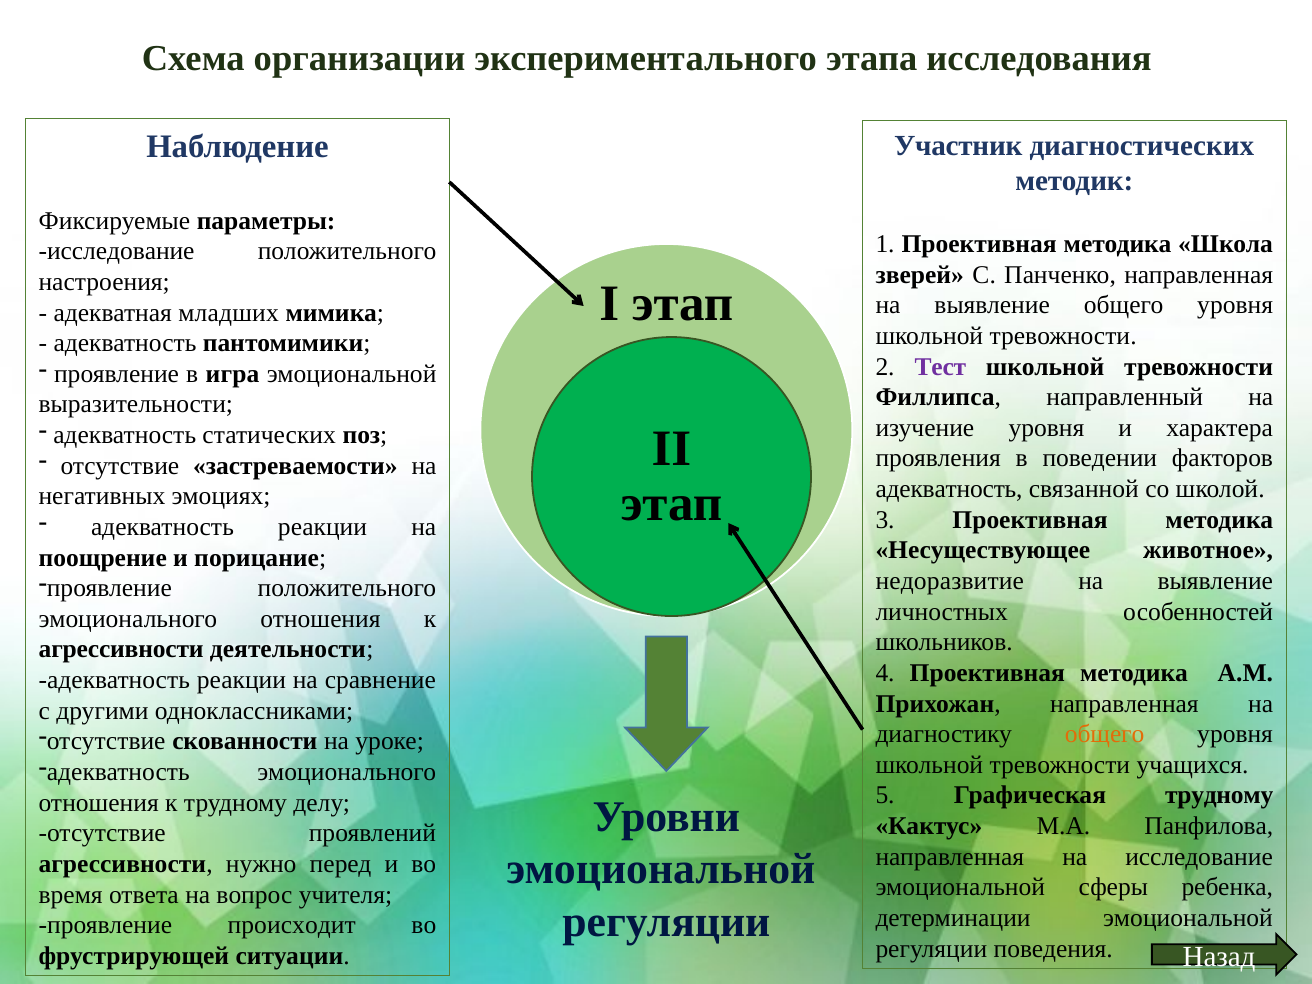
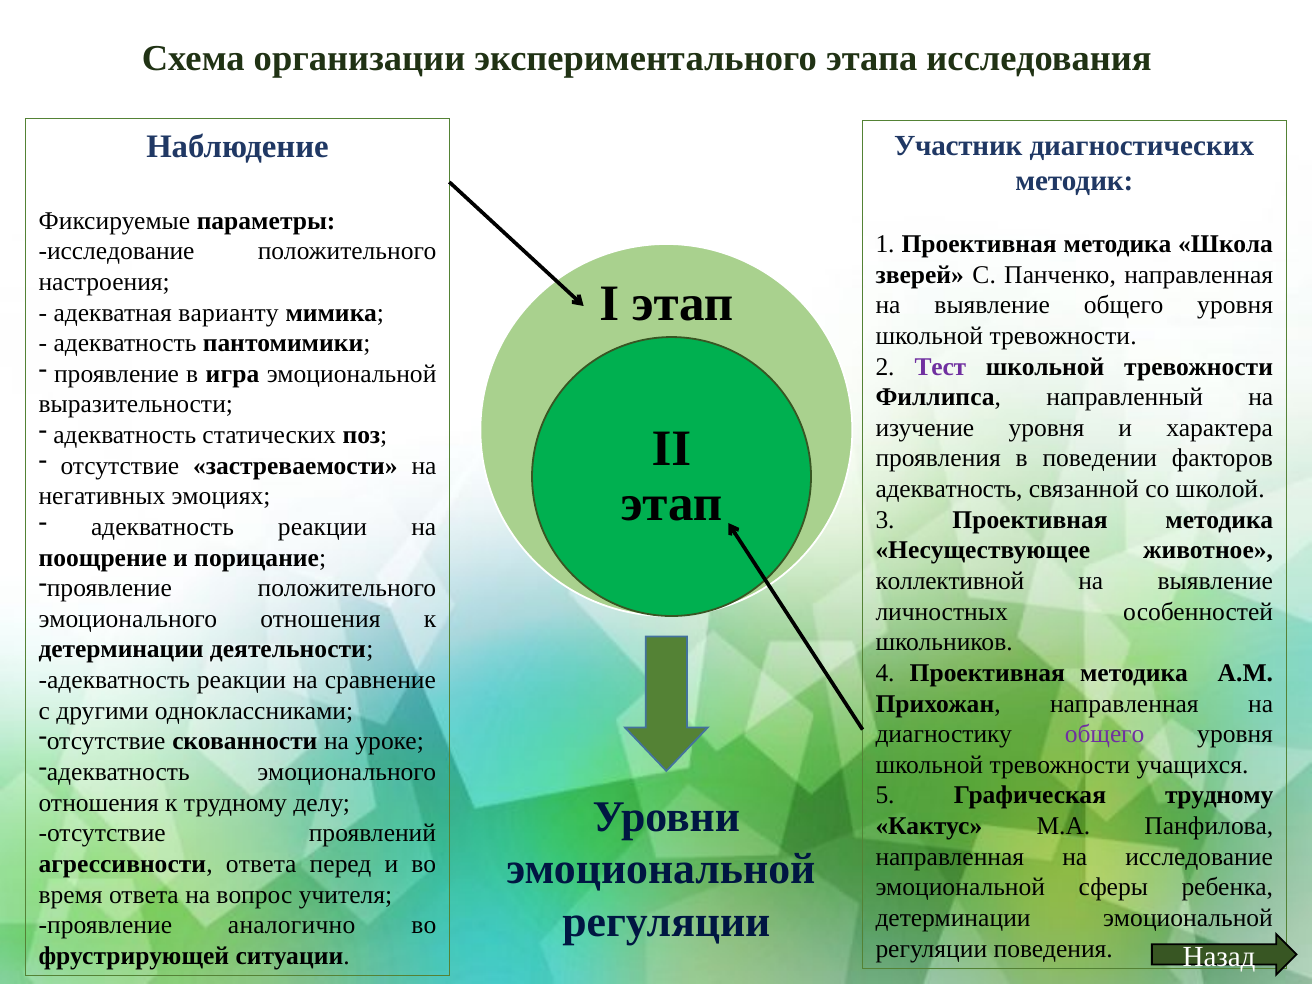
младших: младших -> варианту
недоразвитие: недоразвитие -> коллективной
агрессивности at (121, 650): агрессивности -> детерминации
общего at (1105, 734) colour: orange -> purple
агрессивности нужно: нужно -> ответа
происходит: происходит -> аналогично
